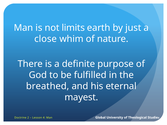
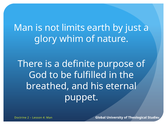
close: close -> glory
mayest: mayest -> puppet
